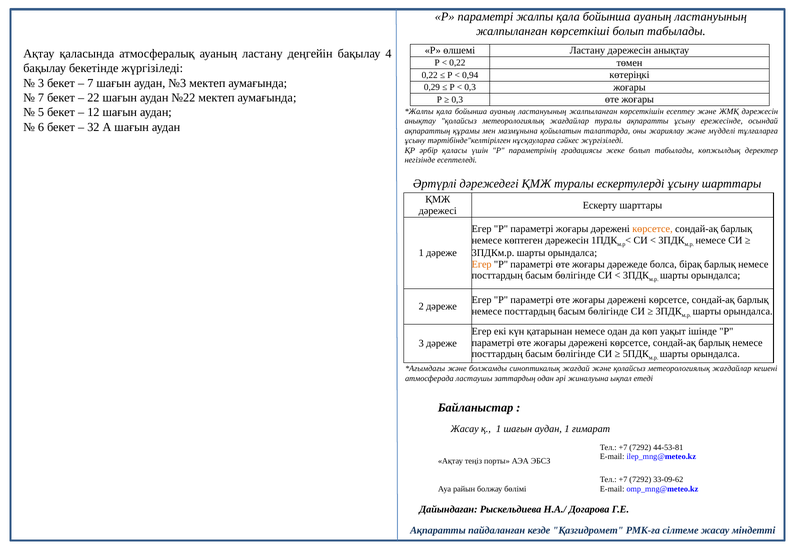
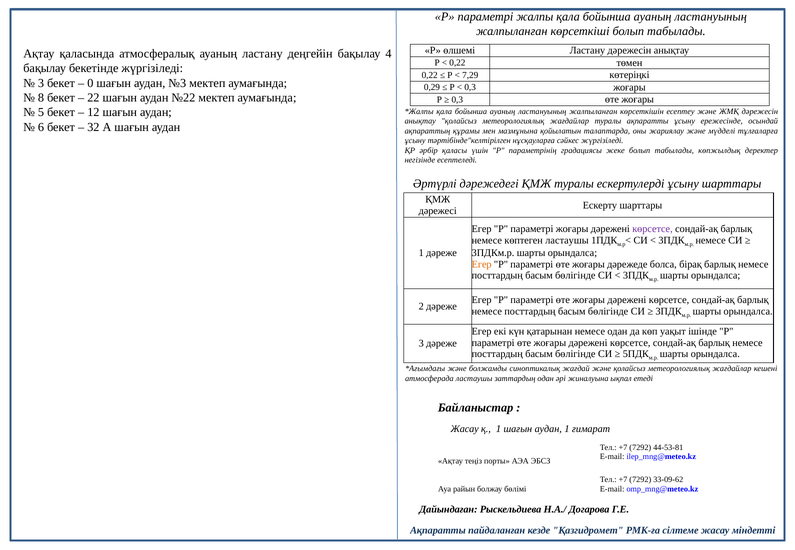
0,94: 0,94 -> 7,29
7 at (90, 83): 7 -> 0
7 at (41, 98): 7 -> 8
көрсетсе at (652, 229) colour: orange -> purple
көптеген дәрежесін: дәрежесін -> ластаушы
